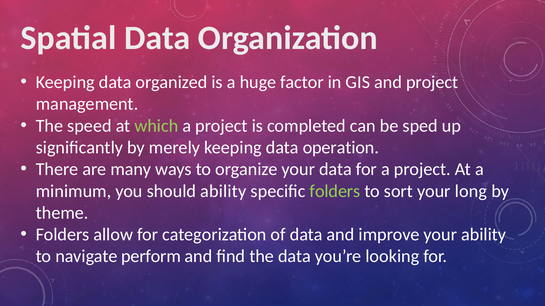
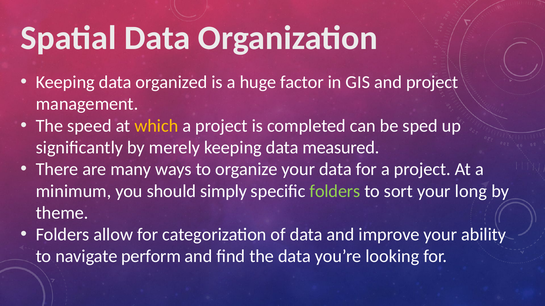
which colour: light green -> yellow
operation: operation -> measured
should ability: ability -> simply
